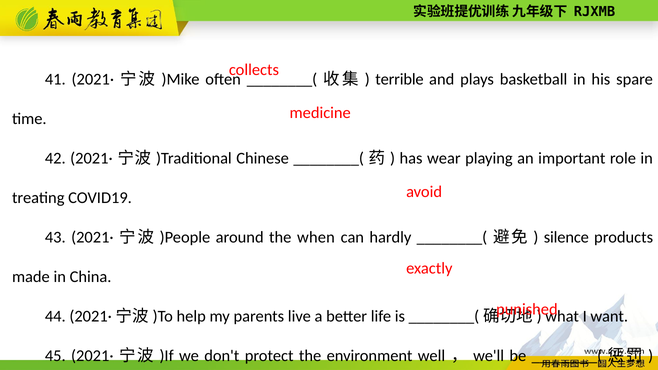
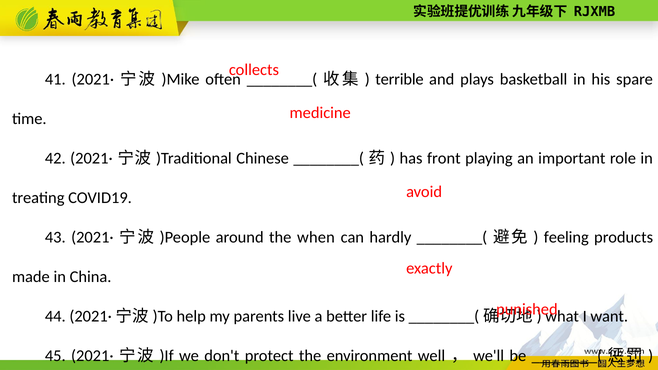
wear: wear -> front
silence: silence -> feeling
